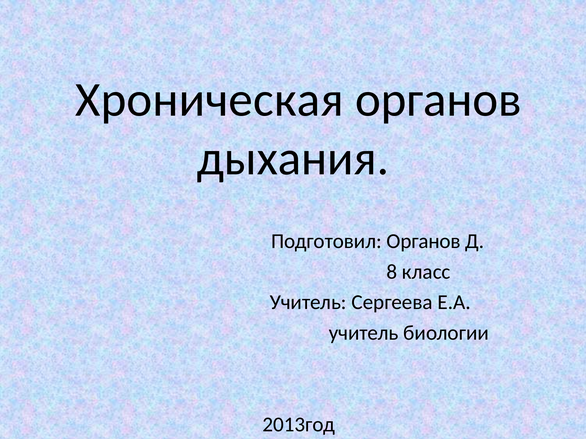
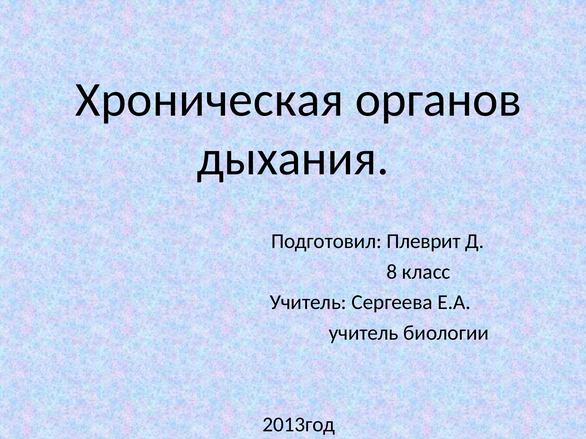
Подготовил Органов: Органов -> Плеврит
